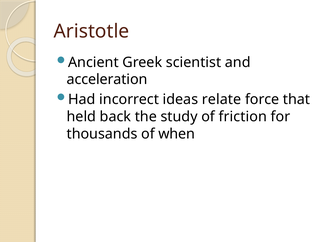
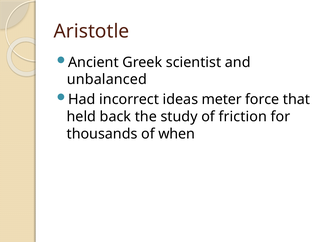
acceleration: acceleration -> unbalanced
relate: relate -> meter
